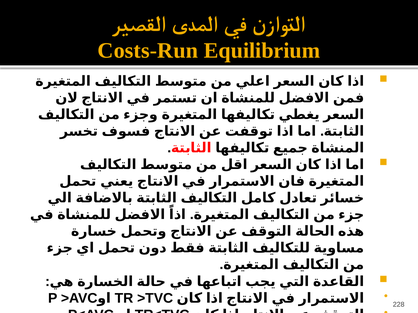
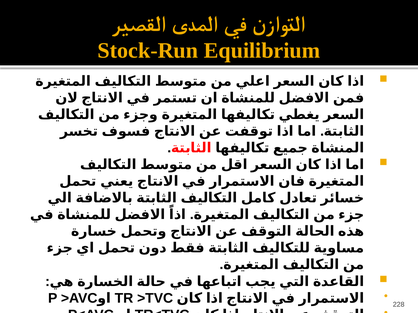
Costs-Run: Costs-Run -> Stock-Run
